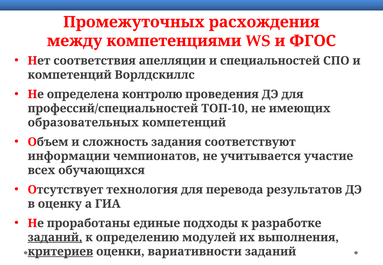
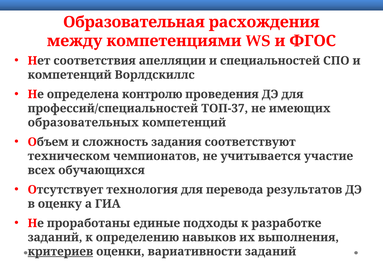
Промежуточных: Промежуточных -> Образовательная
ТОП-10: ТОП-10 -> ТОП-37
информации: информации -> техническом
заданий at (55, 238) underline: present -> none
модулей: модулей -> навыков
